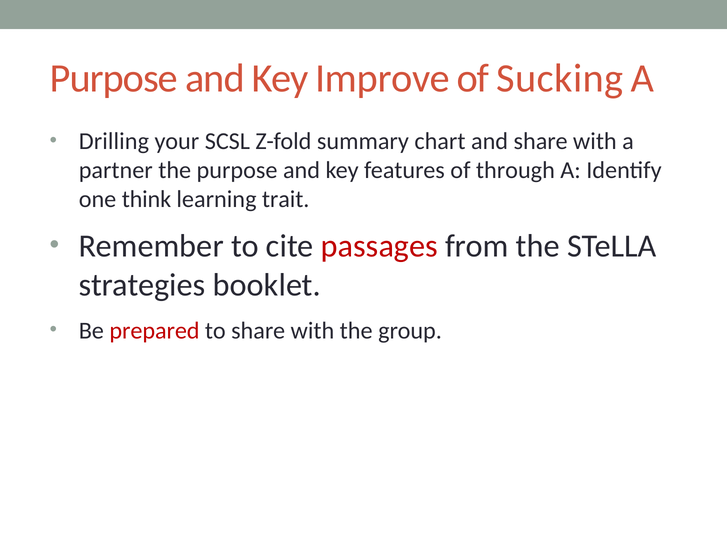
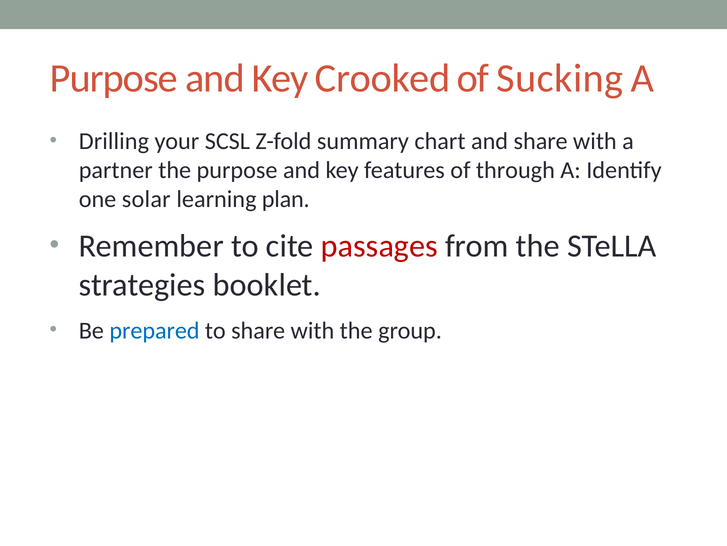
Improve: Improve -> Crooked
think: think -> solar
trait: trait -> plan
prepared colour: red -> blue
